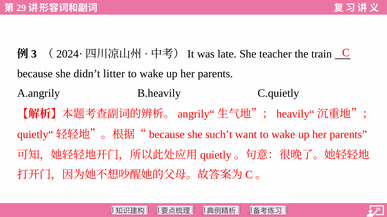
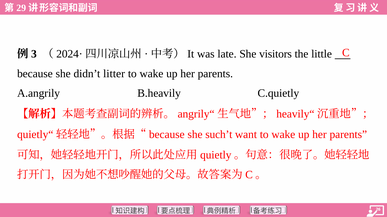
teacher: teacher -> visitors
train: train -> little
